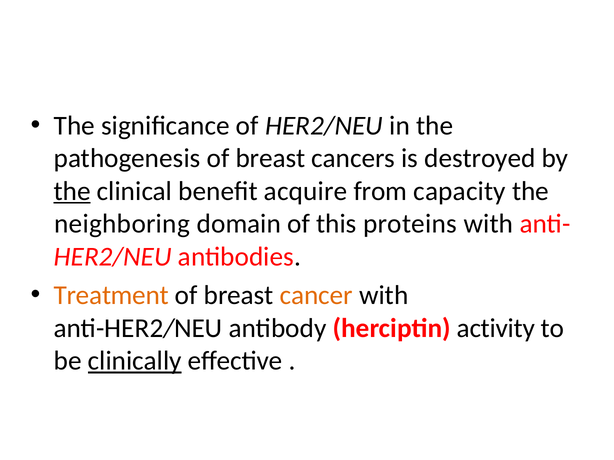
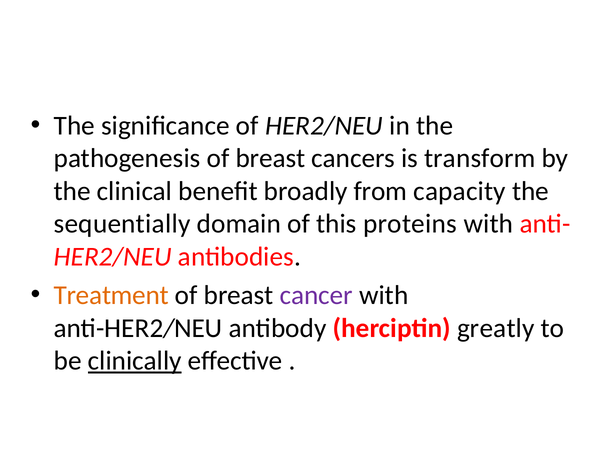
destroyed: destroyed -> transform
the at (72, 191) underline: present -> none
acquire: acquire -> broadly
neighboring: neighboring -> sequentially
cancer colour: orange -> purple
activity: activity -> greatly
